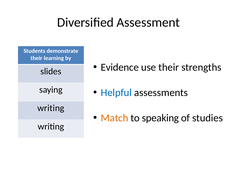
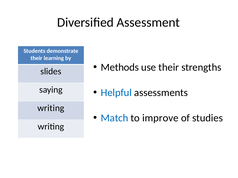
Evidence: Evidence -> Methods
Match colour: orange -> blue
speaking: speaking -> improve
